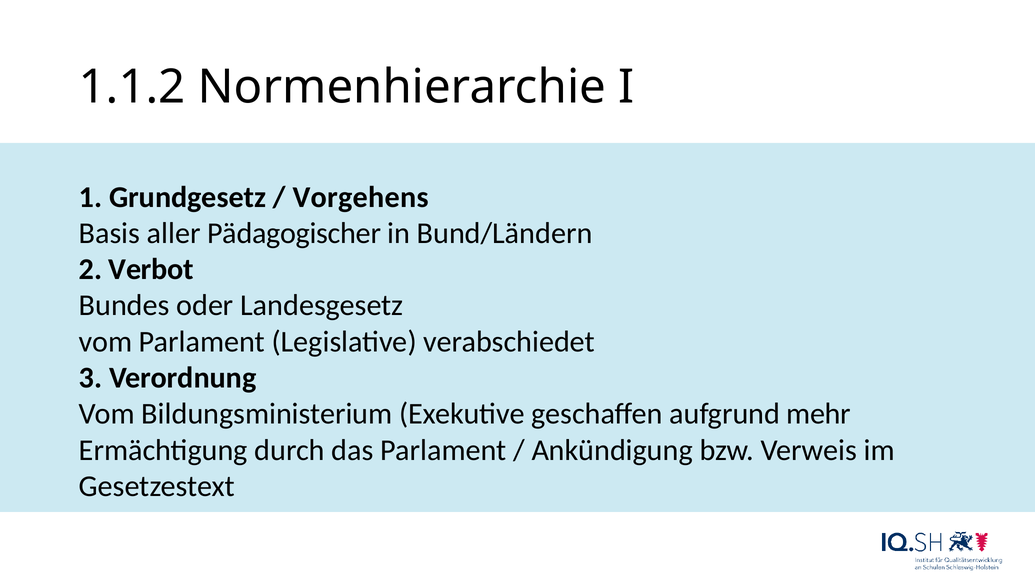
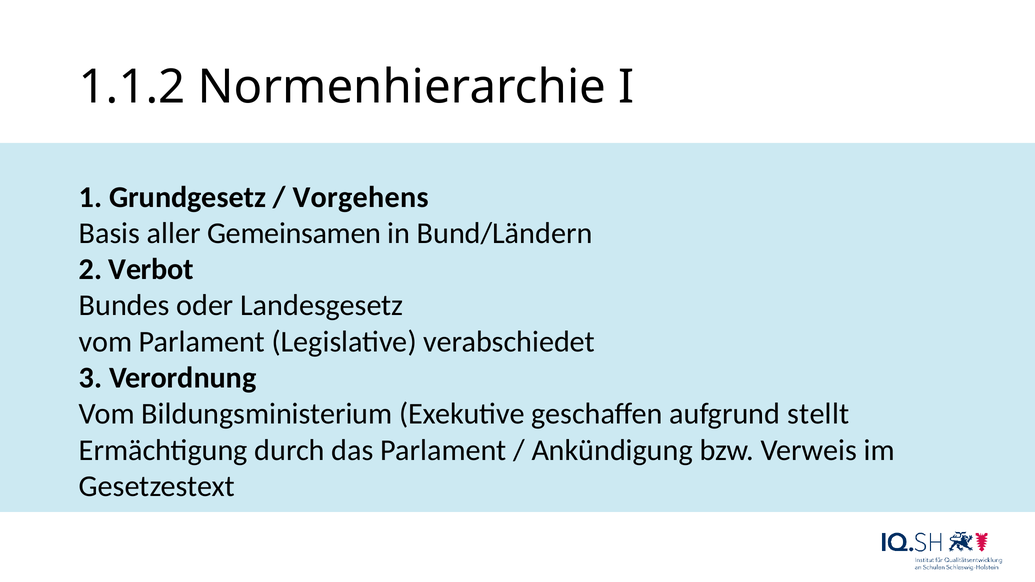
Pädagogischer: Pädagogischer -> Gemeinsamen
mehr: mehr -> stellt
